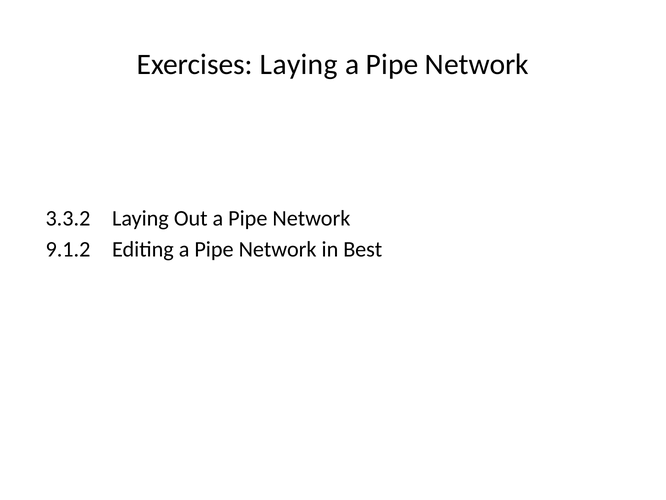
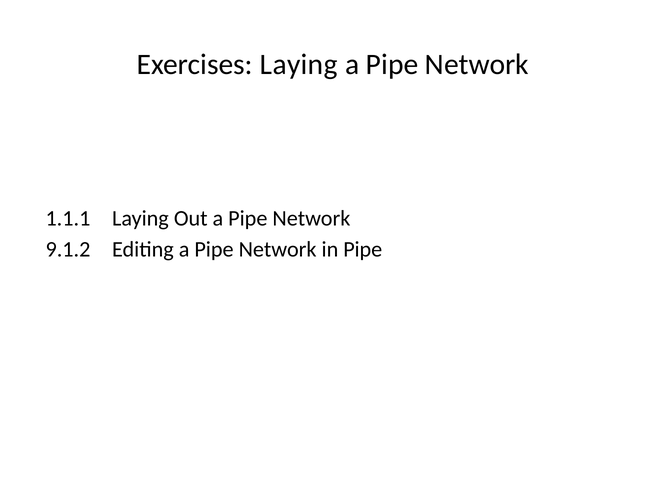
3.3.2: 3.3.2 -> 1.1.1
in Best: Best -> Pipe
